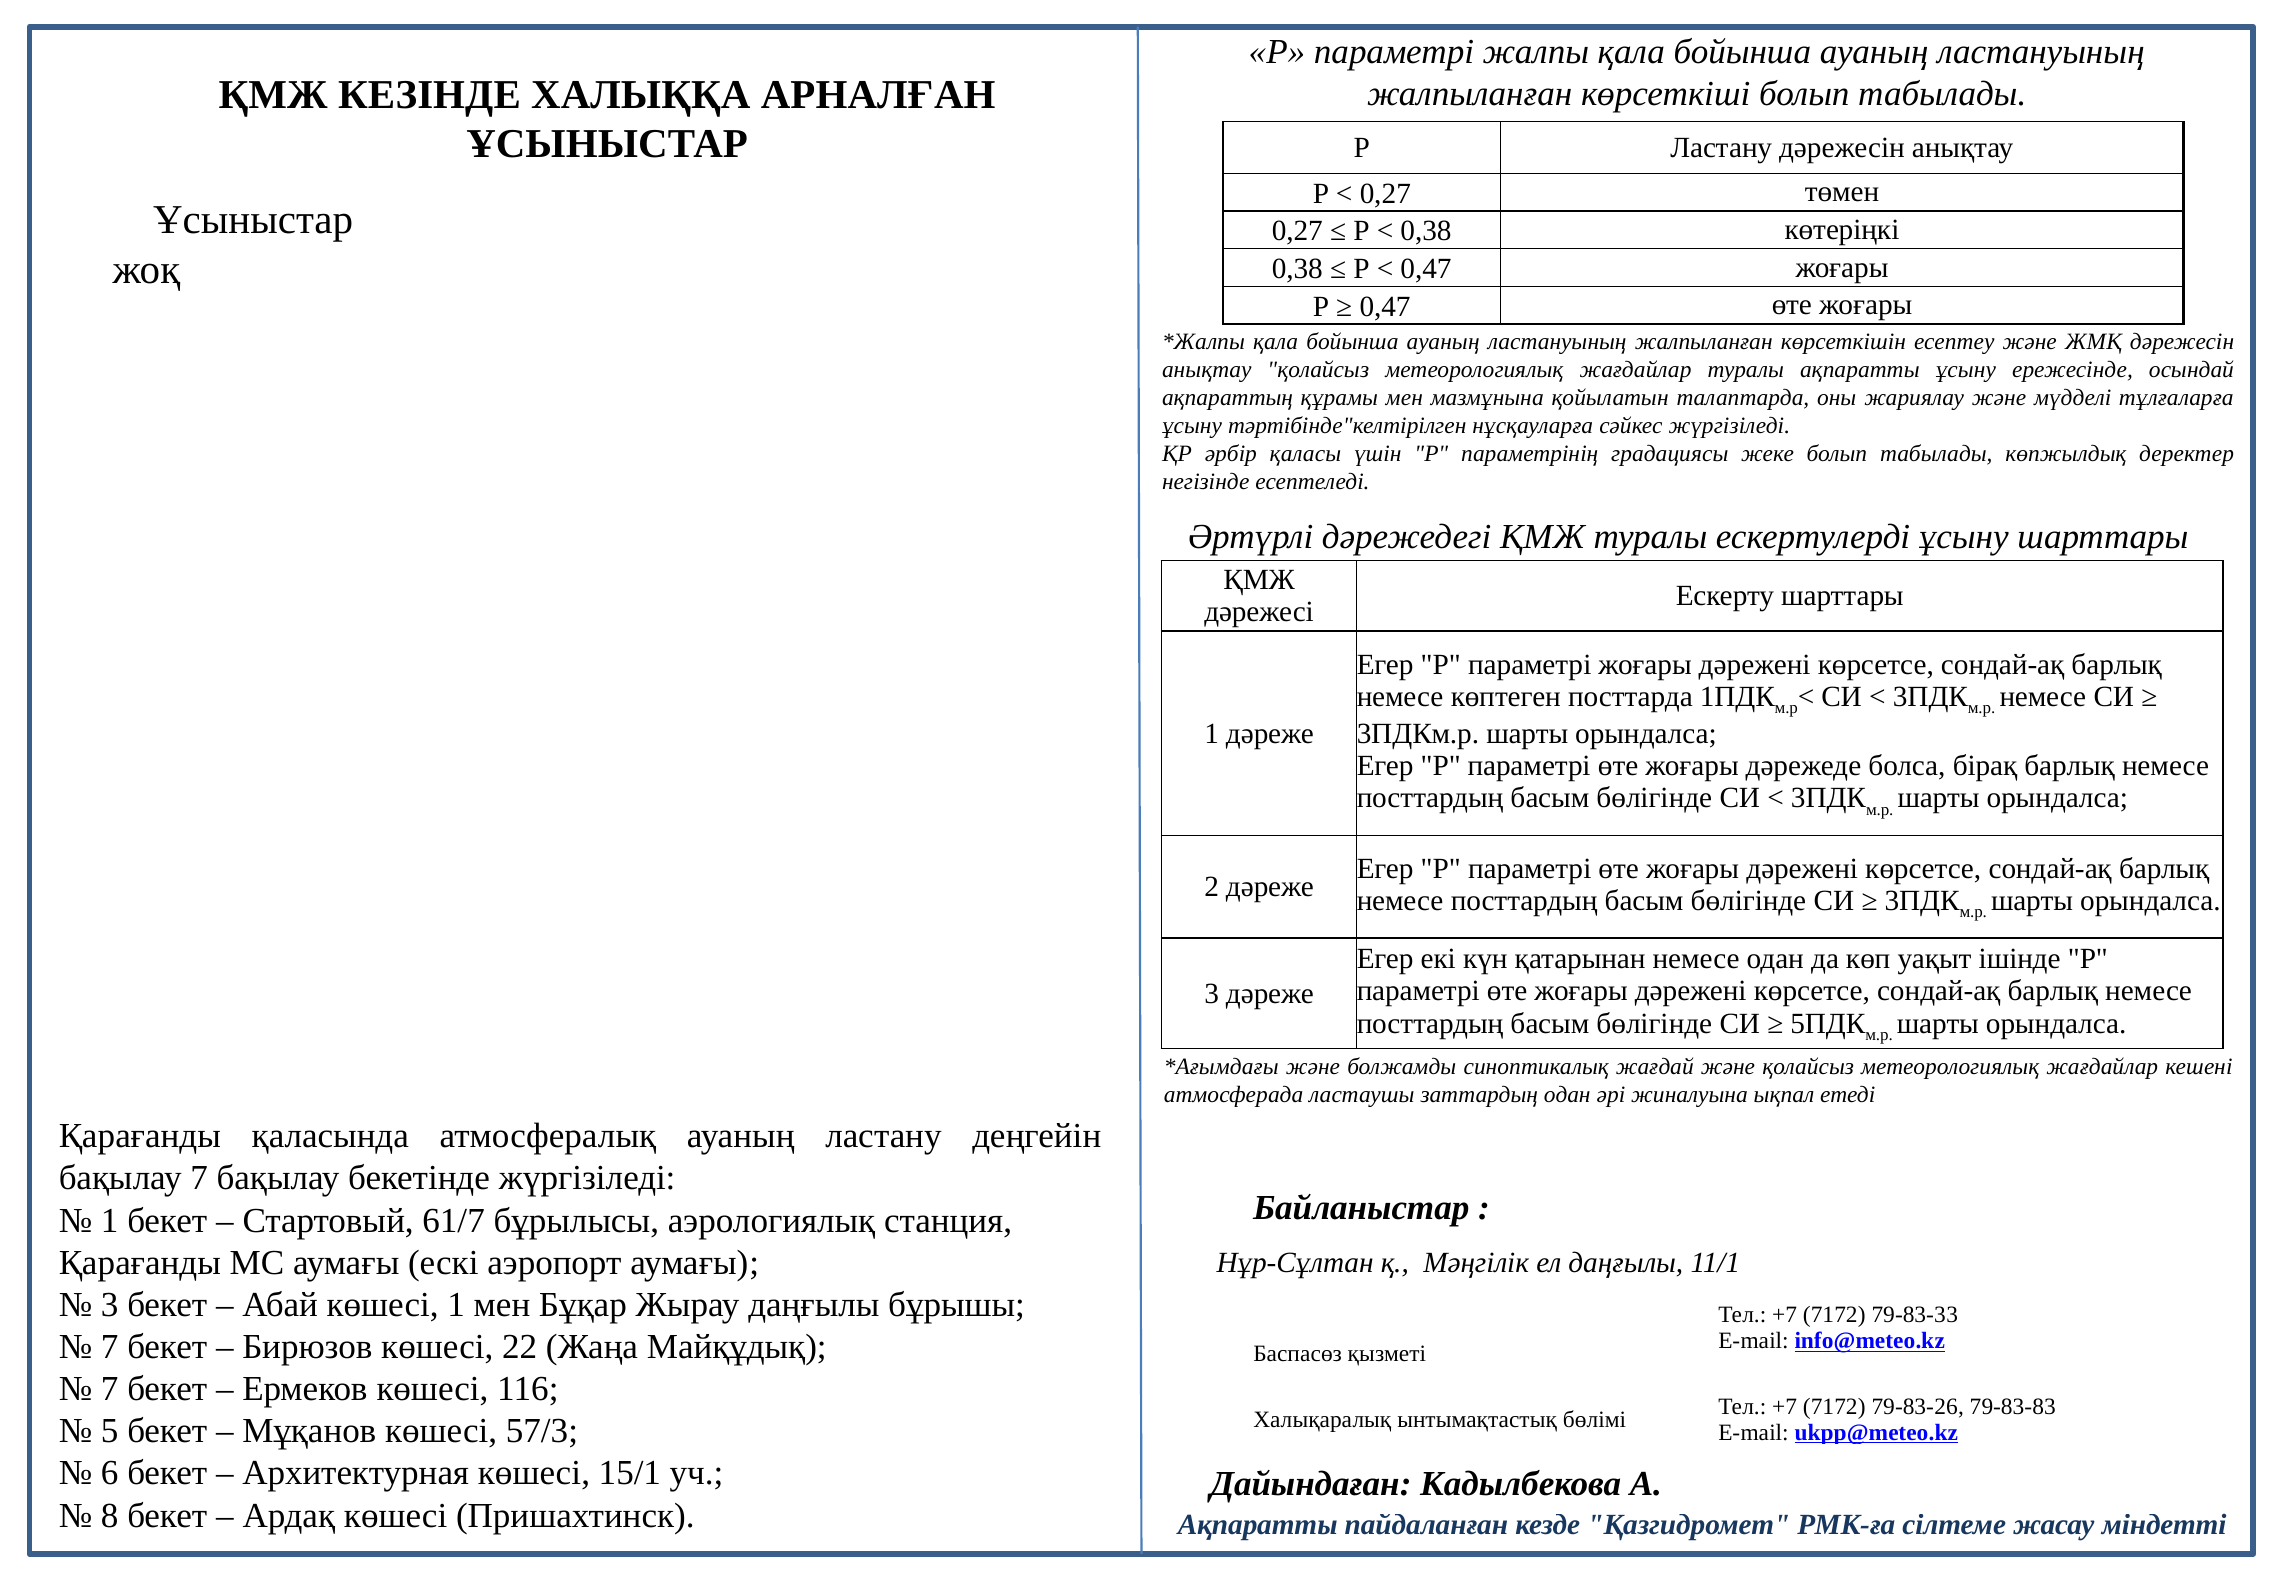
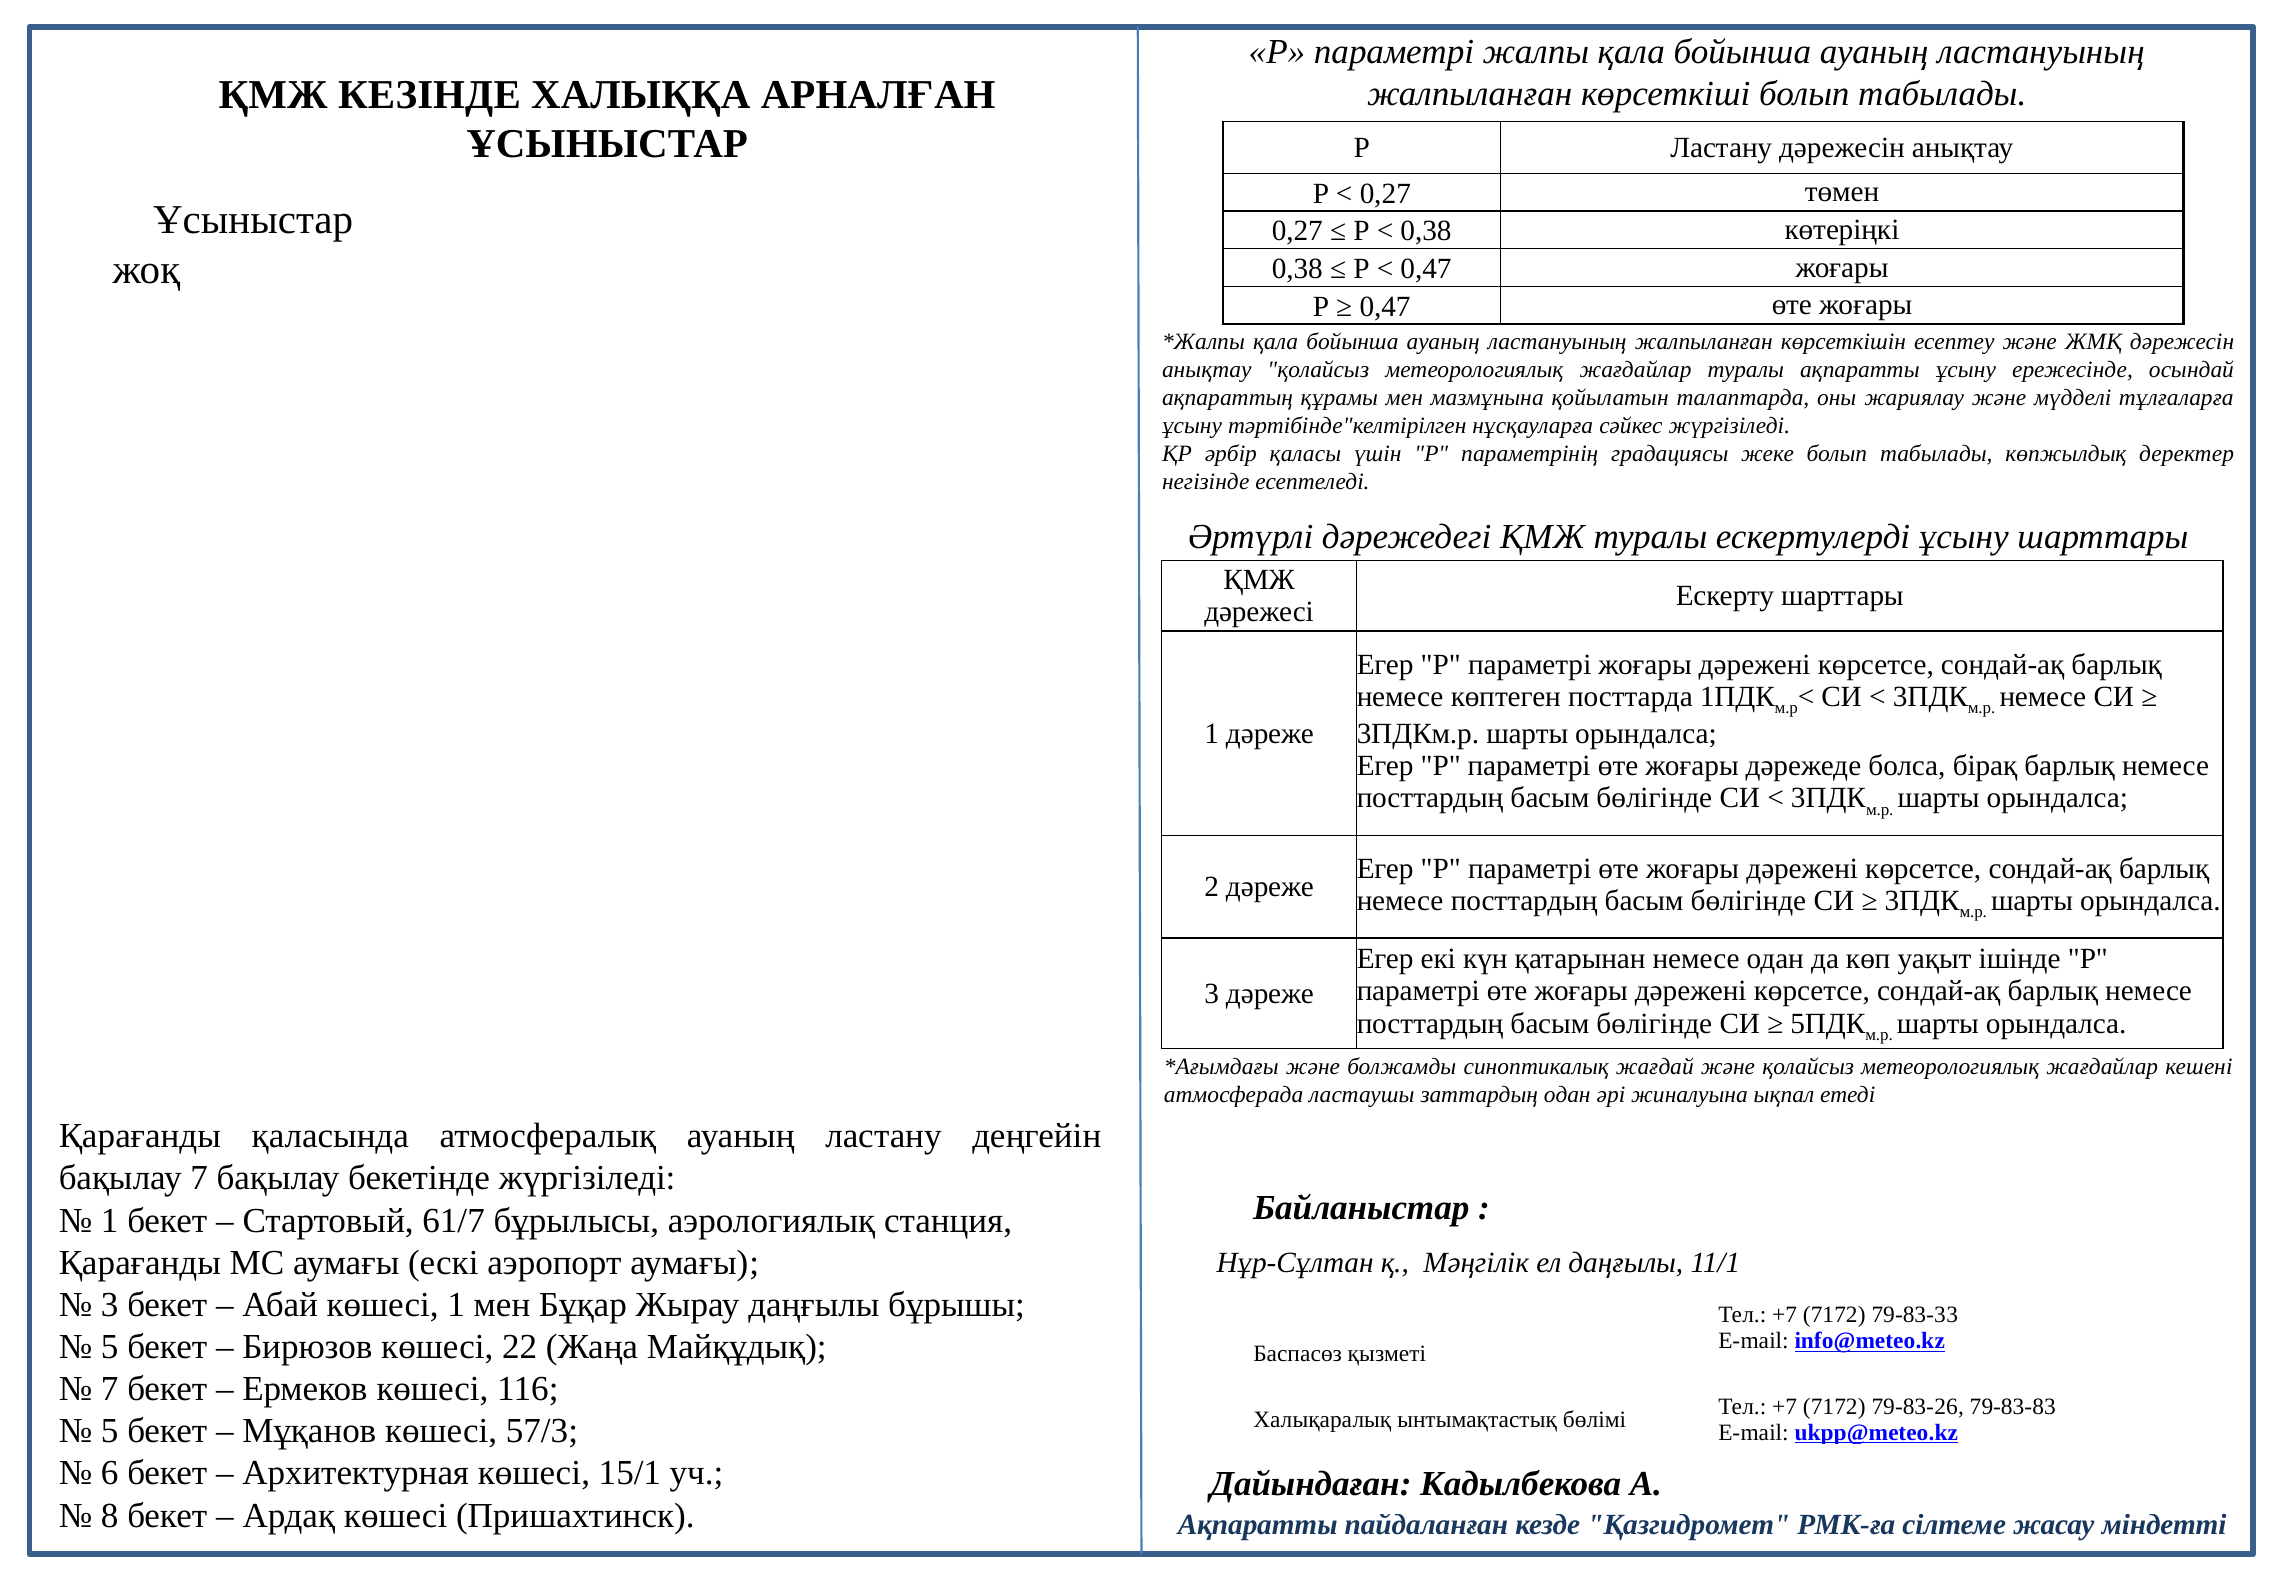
7 at (110, 1347): 7 -> 5
